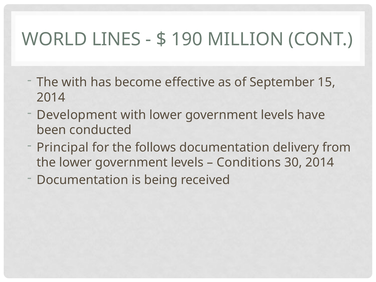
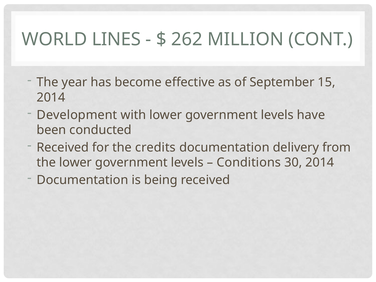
190: 190 -> 262
The with: with -> year
Principal at (63, 148): Principal -> Received
follows: follows -> credits
